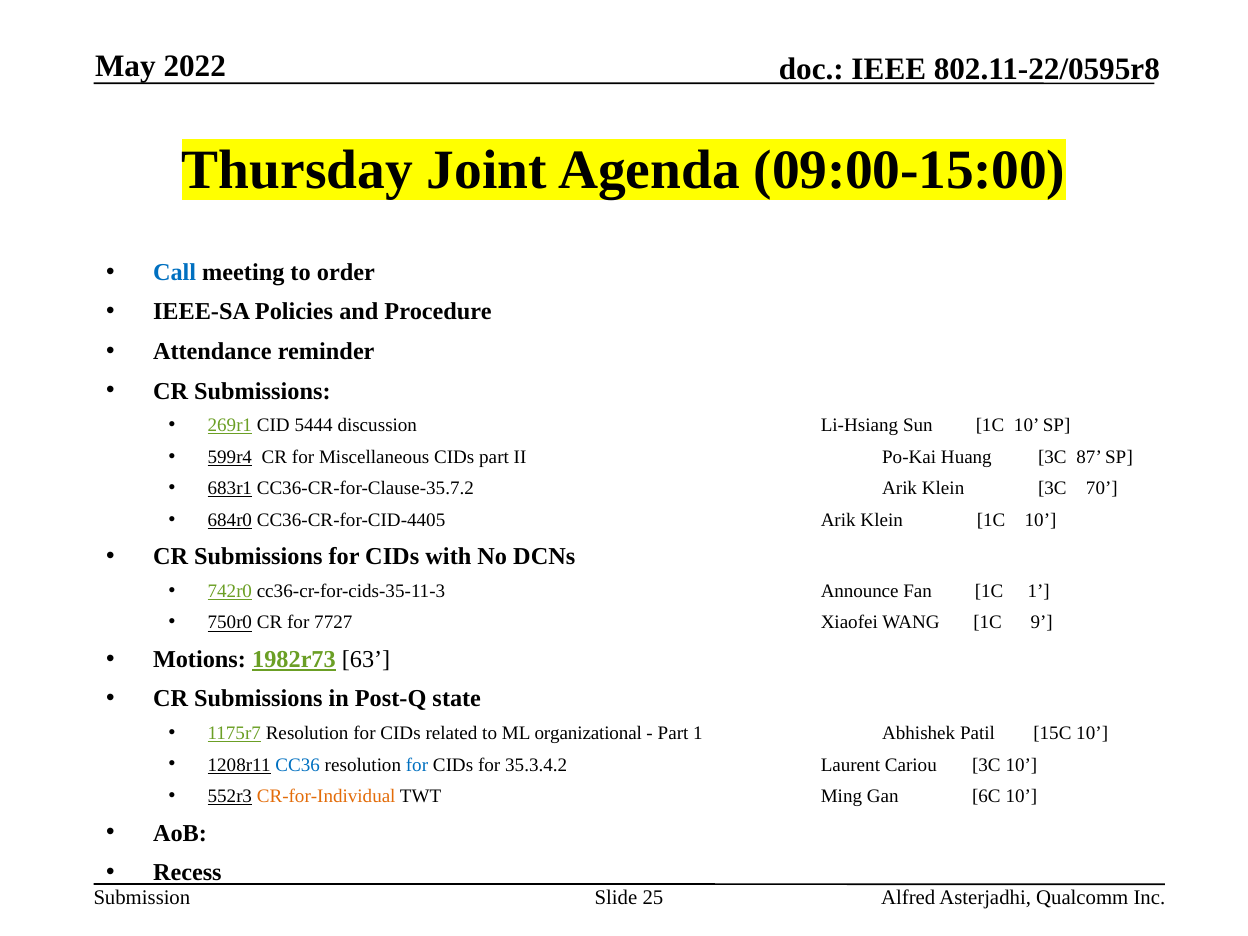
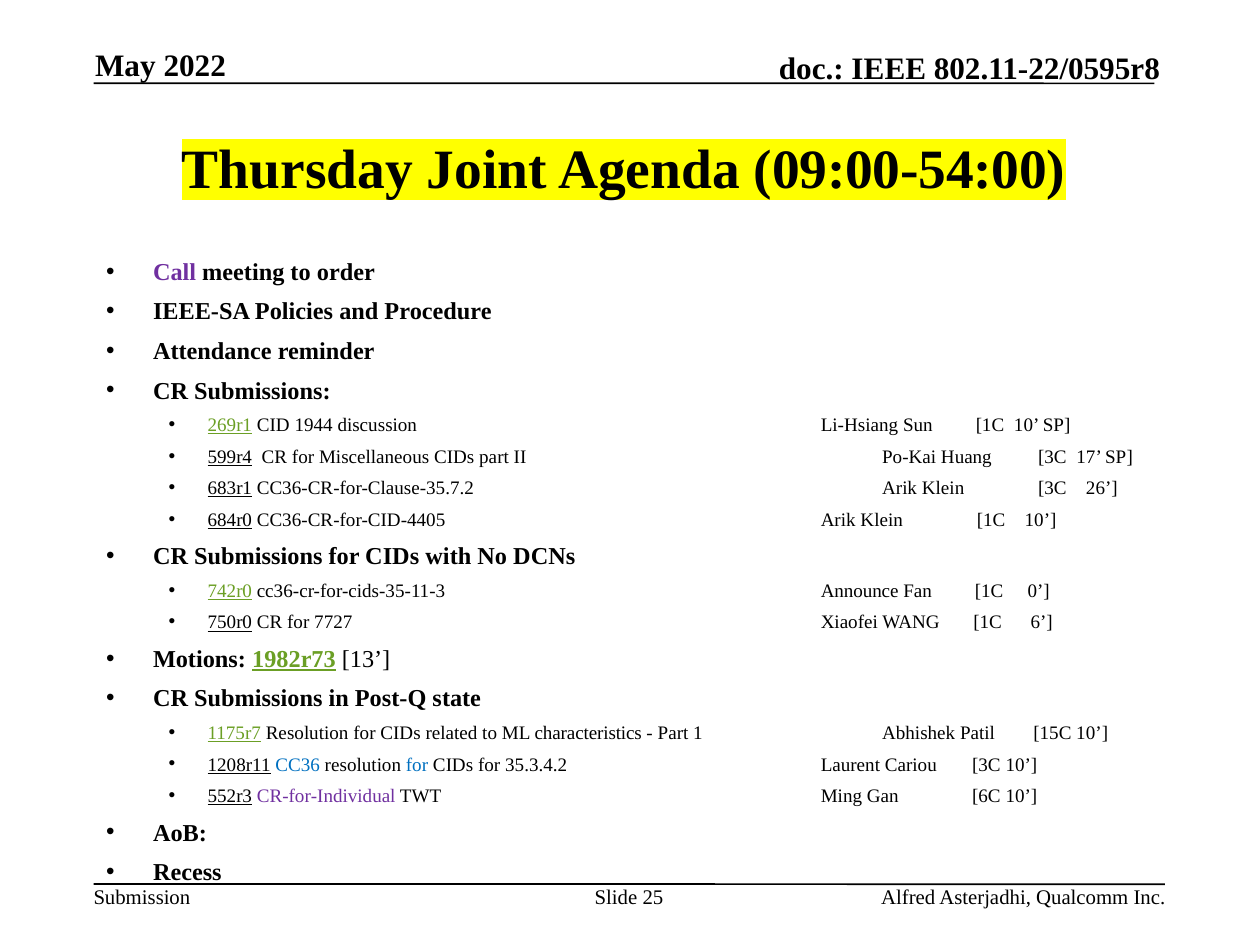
09:00-15:00: 09:00-15:00 -> 09:00-54:00
Call colour: blue -> purple
5444: 5444 -> 1944
87: 87 -> 17
70: 70 -> 26
1C 1: 1 -> 0
9: 9 -> 6
63: 63 -> 13
organizational: organizational -> characteristics
CR-for-Individual colour: orange -> purple
